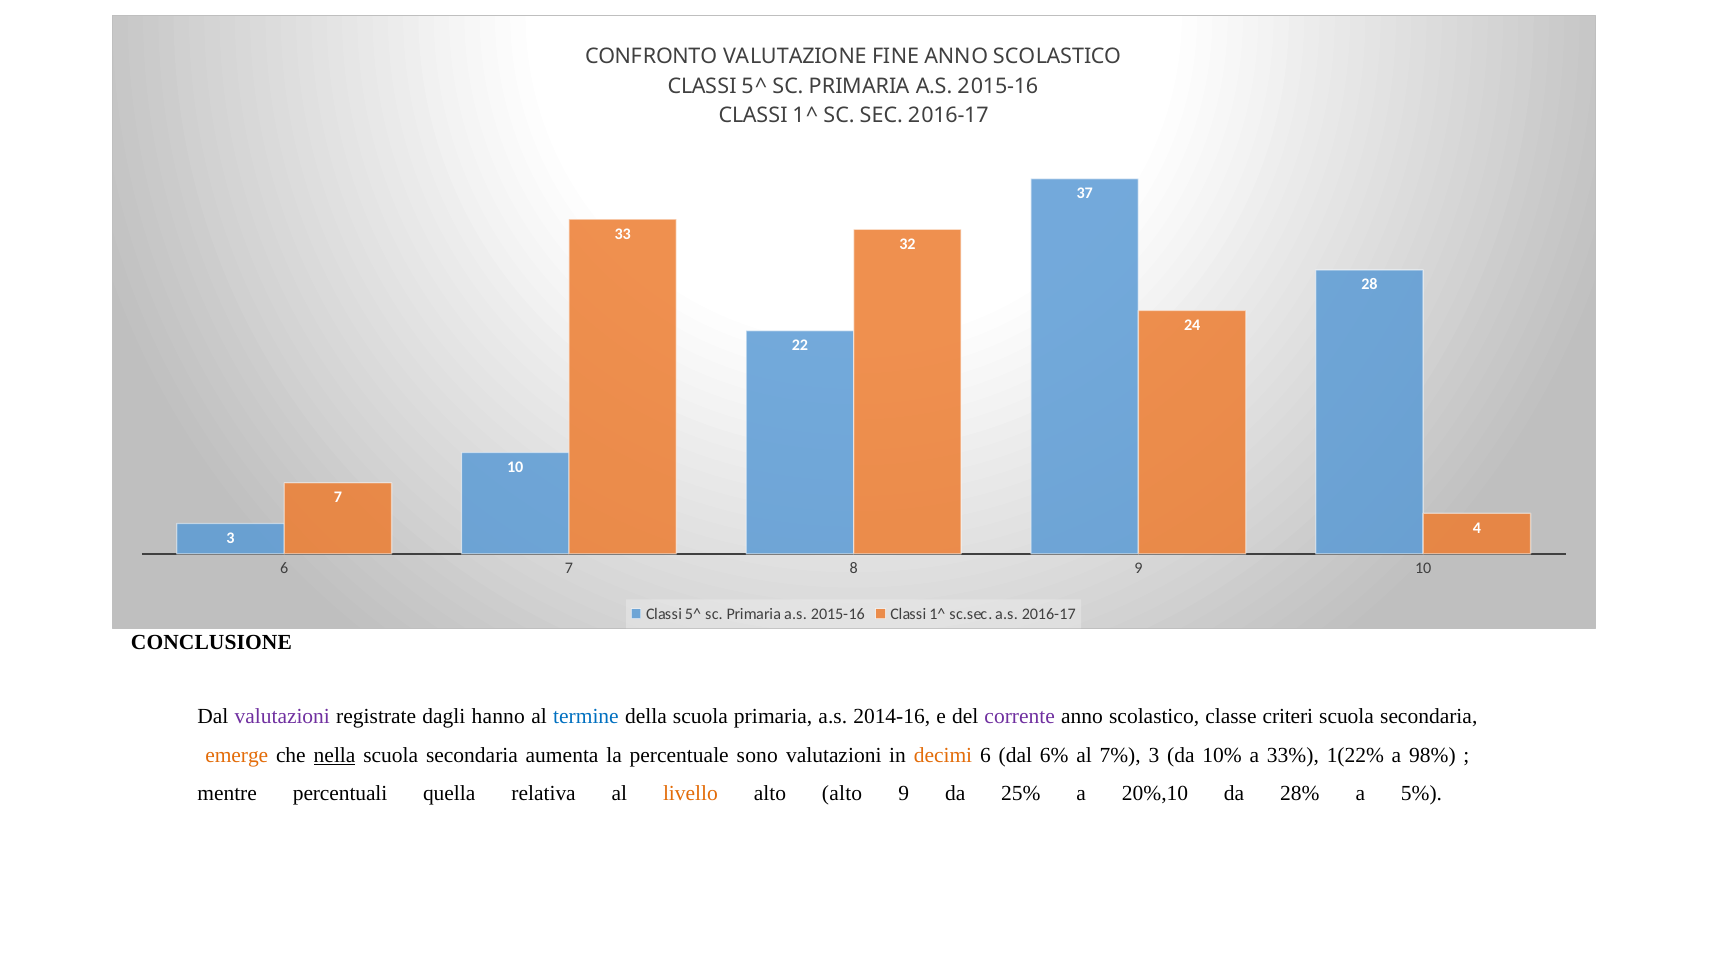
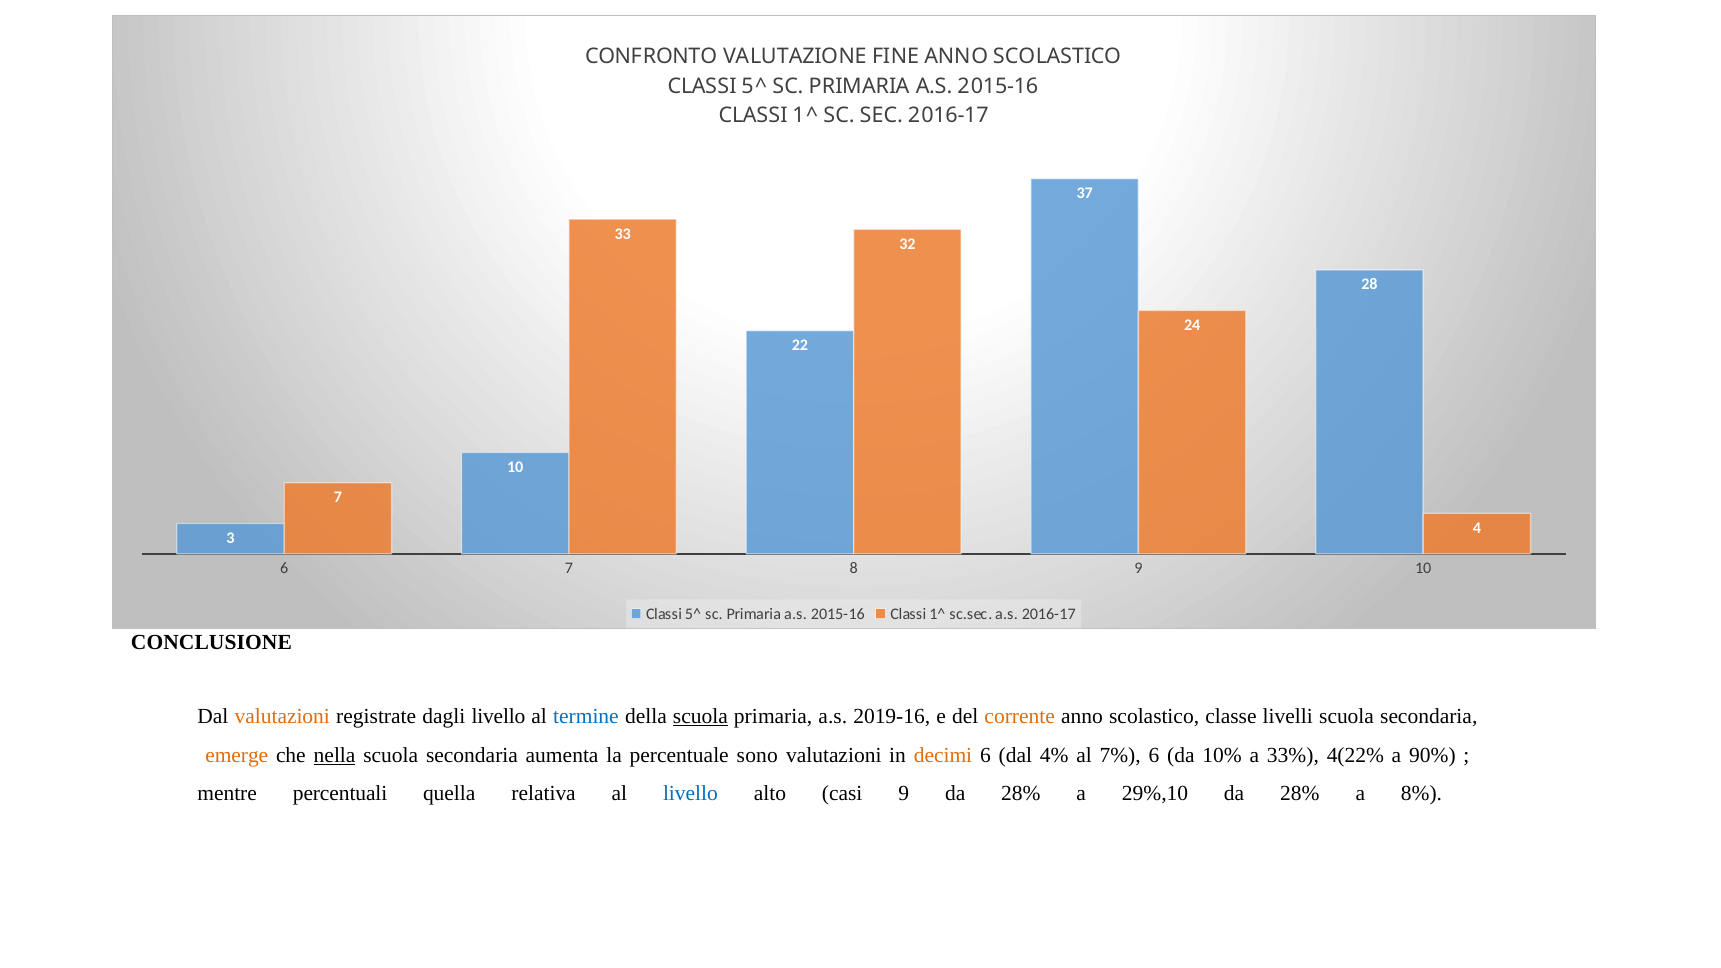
valutazioni at (282, 716) colour: purple -> orange
dagli hanno: hanno -> livello
scuola at (700, 716) underline: none -> present
2014-16: 2014-16 -> 2019-16
corrente colour: purple -> orange
criteri: criteri -> livelli
6%: 6% -> 4%
7% 3: 3 -> 6
1(22%: 1(22% -> 4(22%
98%: 98% -> 90%
livello at (690, 794) colour: orange -> blue
alto alto: alto -> casi
9 da 25%: 25% -> 28%
20%,10: 20%,10 -> 29%,10
5%: 5% -> 8%
